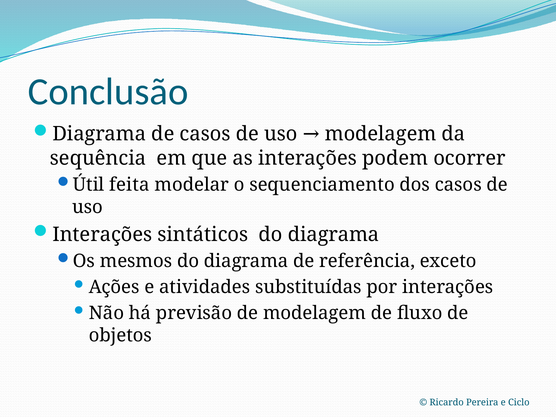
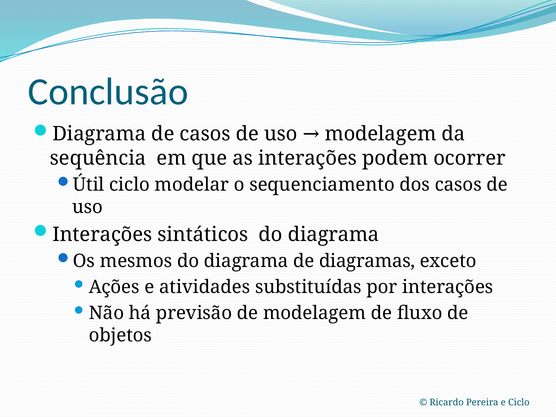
Útil feita: feita -> ciclo
referência: referência -> diagramas
